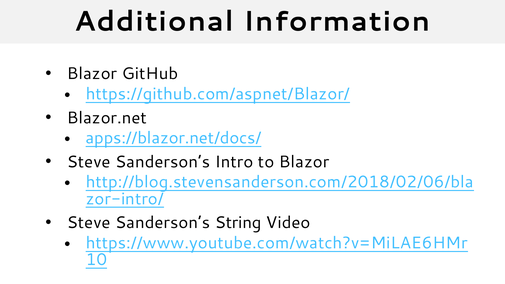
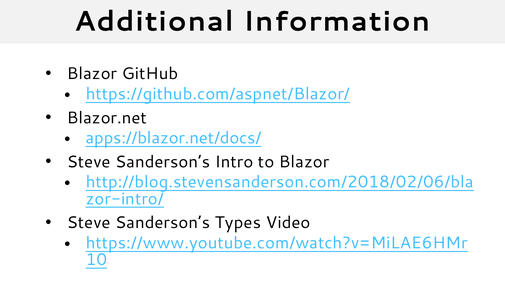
String: String -> Types
